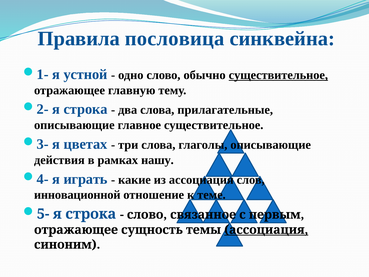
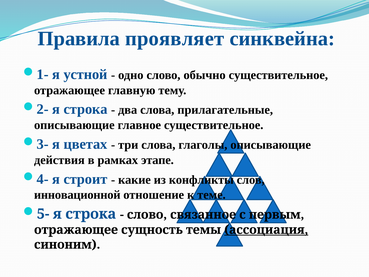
пословица: пословица -> проявляет
существительное at (278, 75) underline: present -> none
нашу: нашу -> этапе
играть: играть -> строит
из ассоциация: ассоциация -> конфликты
